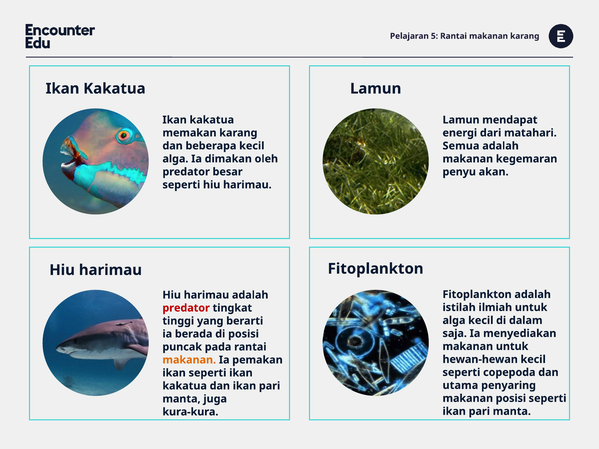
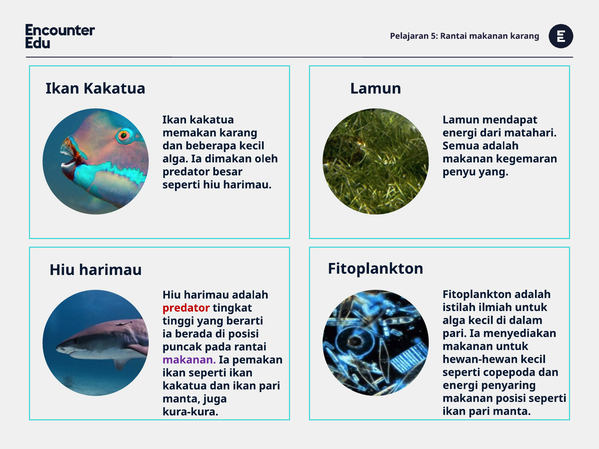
penyu akan: akan -> yang
saja at (455, 334): saja -> pari
makanan at (189, 360) colour: orange -> purple
utama at (460, 386): utama -> energi
